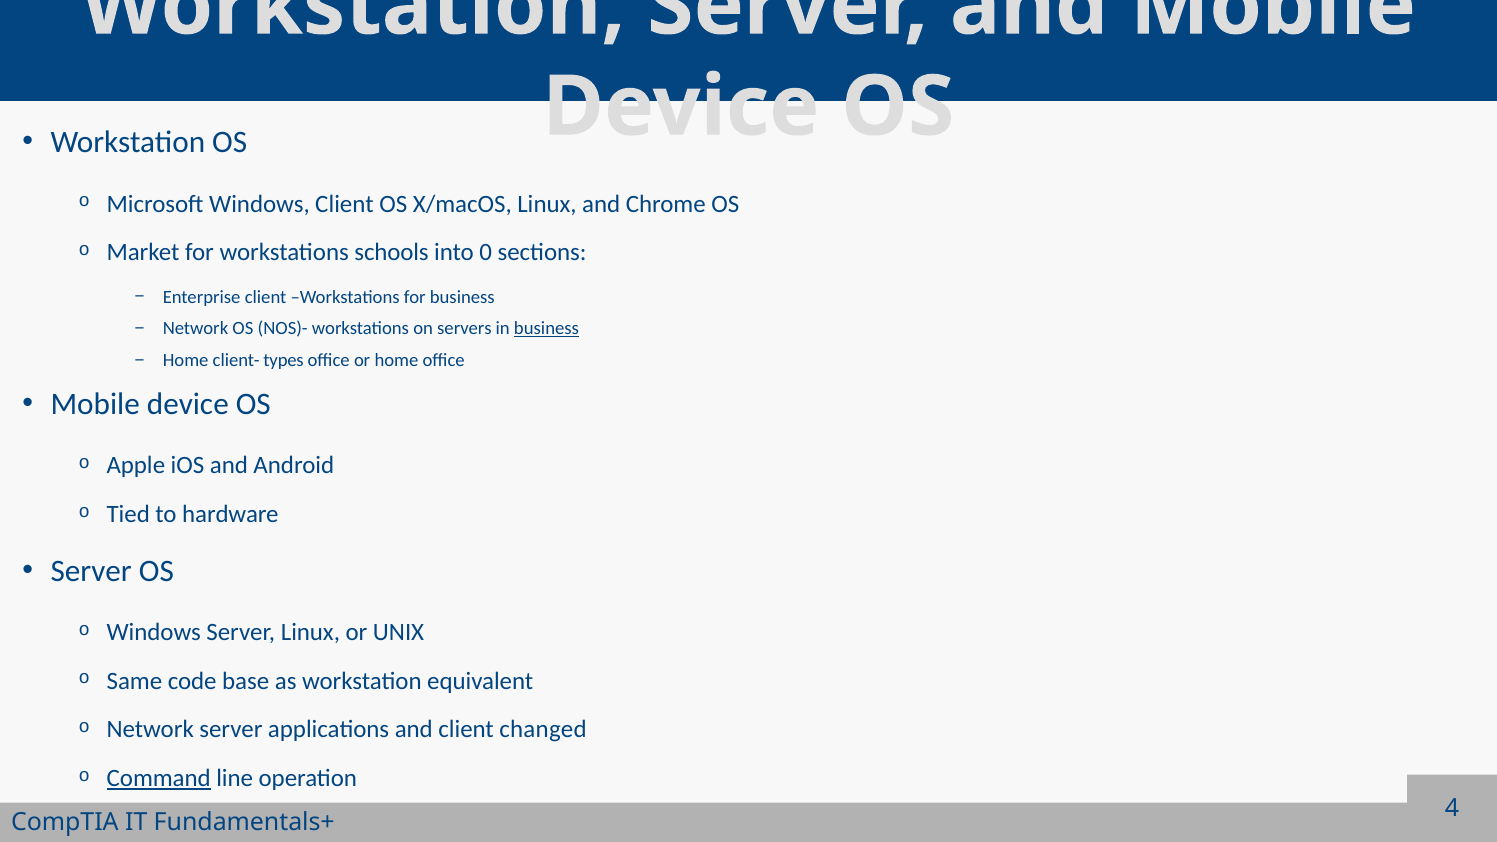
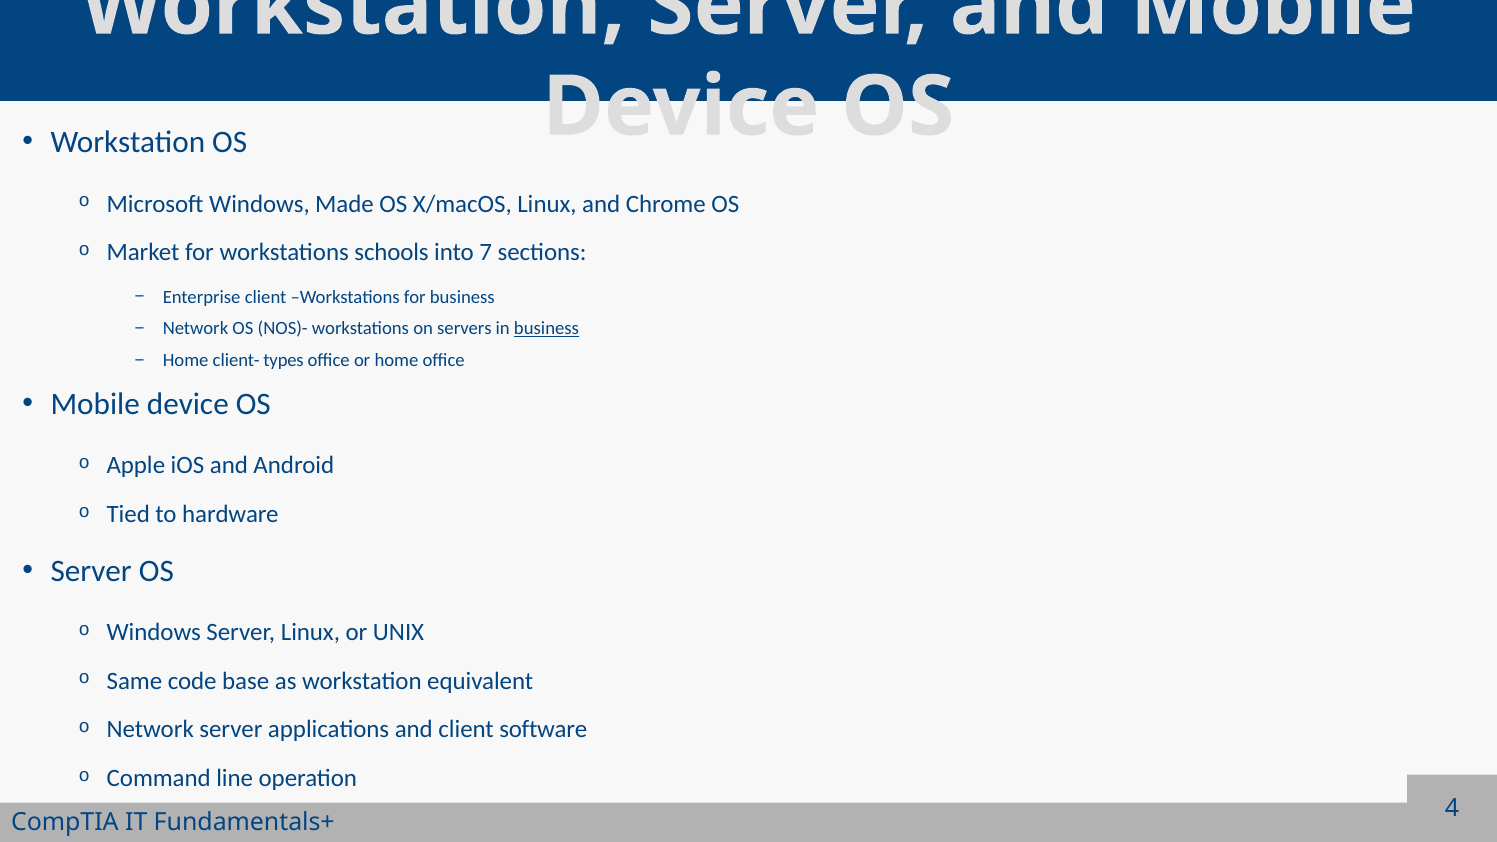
Windows Client: Client -> Made
0: 0 -> 7
changed: changed -> software
Command underline: present -> none
